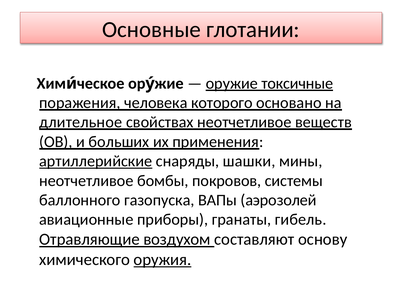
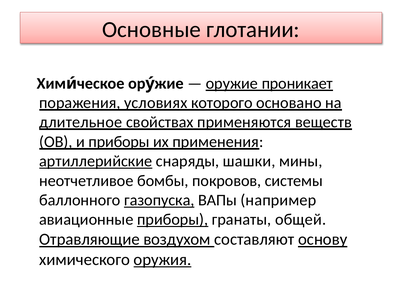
токсичные: токсичные -> проникает
человека: человека -> условиях
свойствах неотчетливое: неотчетливое -> применяются
и больших: больших -> приборы
газопуска underline: none -> present
аэрозолей: аэрозолей -> например
приборы at (173, 219) underline: none -> present
гибель: гибель -> общей
основу underline: none -> present
